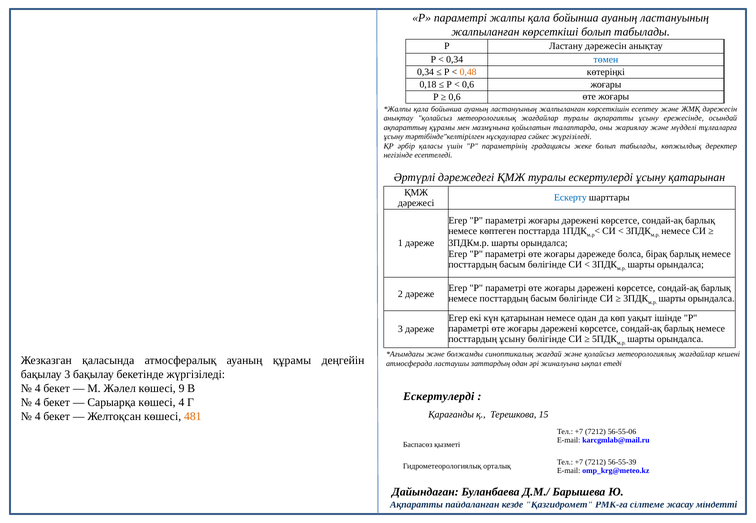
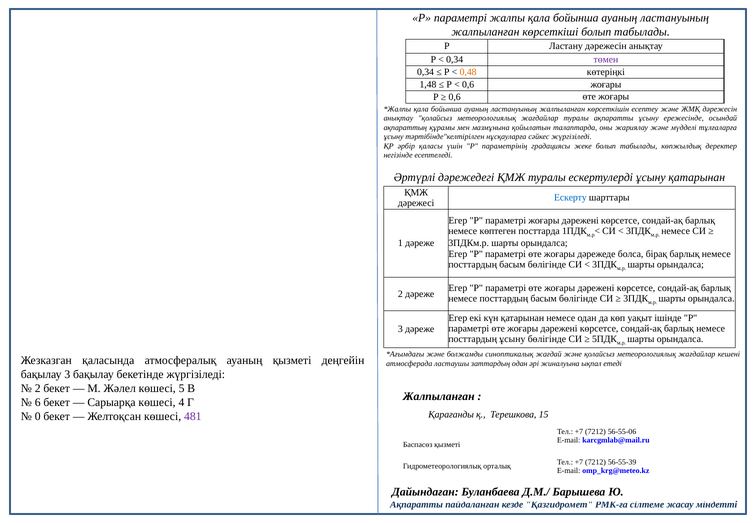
төмен colour: blue -> purple
0,18: 0,18 -> 1,48
ауаның құрамы: құрамы -> қызметі
4 at (38, 389): 4 -> 2
9: 9 -> 5
Ескертулерді at (439, 396): Ескертулерді -> Жалпыланған
4 at (38, 403): 4 -> 6
4 at (38, 417): 4 -> 0
481 colour: orange -> purple
